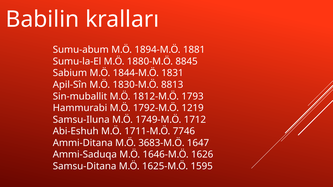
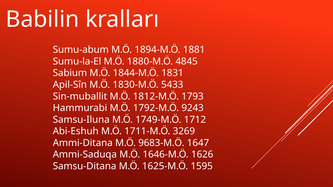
8845: 8845 -> 4845
8813: 8813 -> 5433
1219: 1219 -> 9243
7746: 7746 -> 3269
3683-M.Ö: 3683-M.Ö -> 9683-M.Ö
